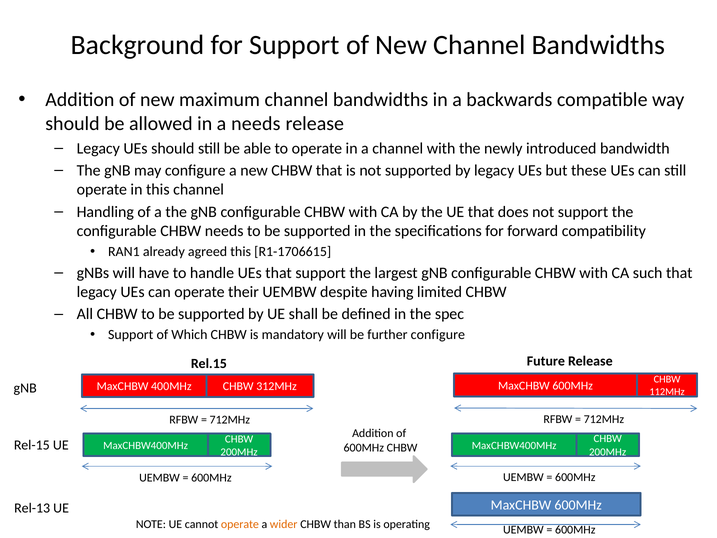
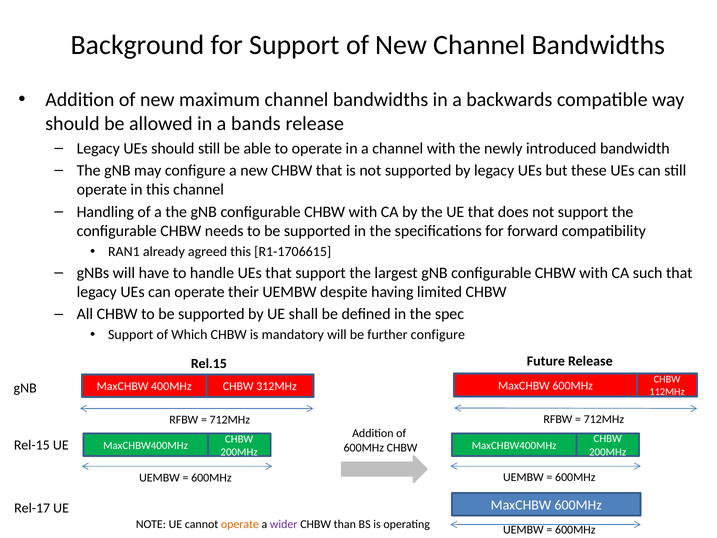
a needs: needs -> bands
Rel-13: Rel-13 -> Rel-17
wider colour: orange -> purple
